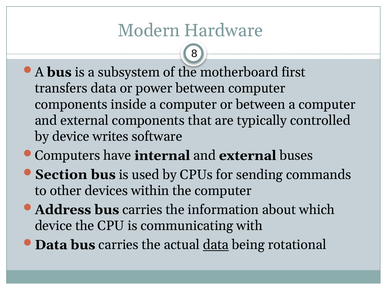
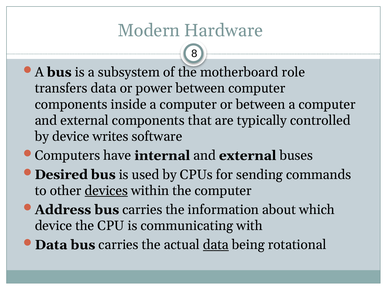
first: first -> role
Section: Section -> Desired
devices underline: none -> present
